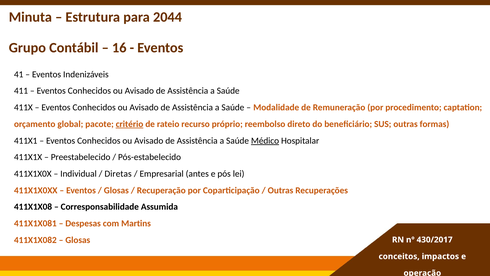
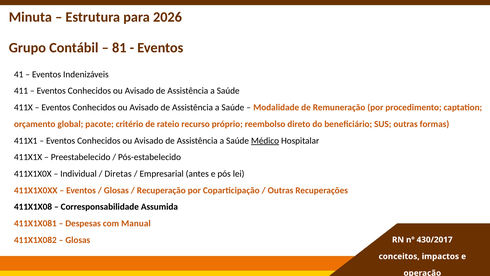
2044: 2044 -> 2026
16: 16 -> 81
critério underline: present -> none
Martins: Martins -> Manual
